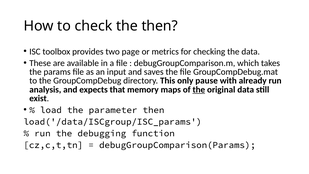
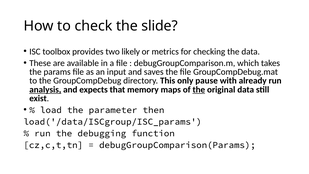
the then: then -> slide
page: page -> likely
analysis underline: none -> present
